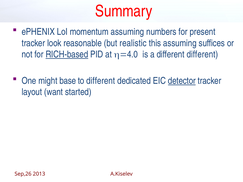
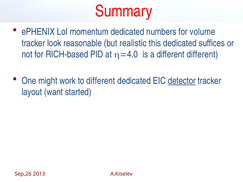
momentum assuming: assuming -> dedicated
present: present -> volume
this assuming: assuming -> dedicated
RICH-based underline: present -> none
base: base -> work
